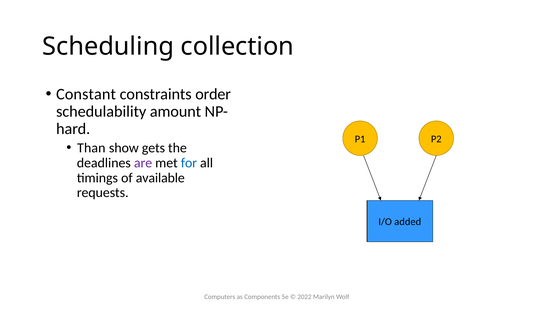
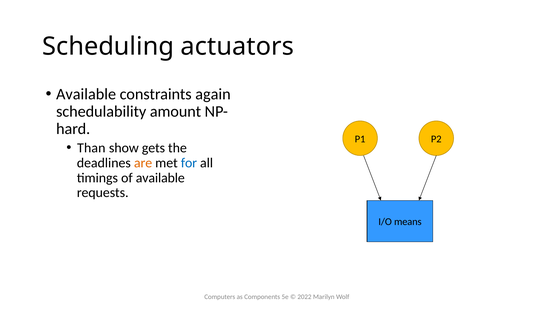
collection: collection -> actuators
Constant at (86, 94): Constant -> Available
order: order -> again
are colour: purple -> orange
added: added -> means
